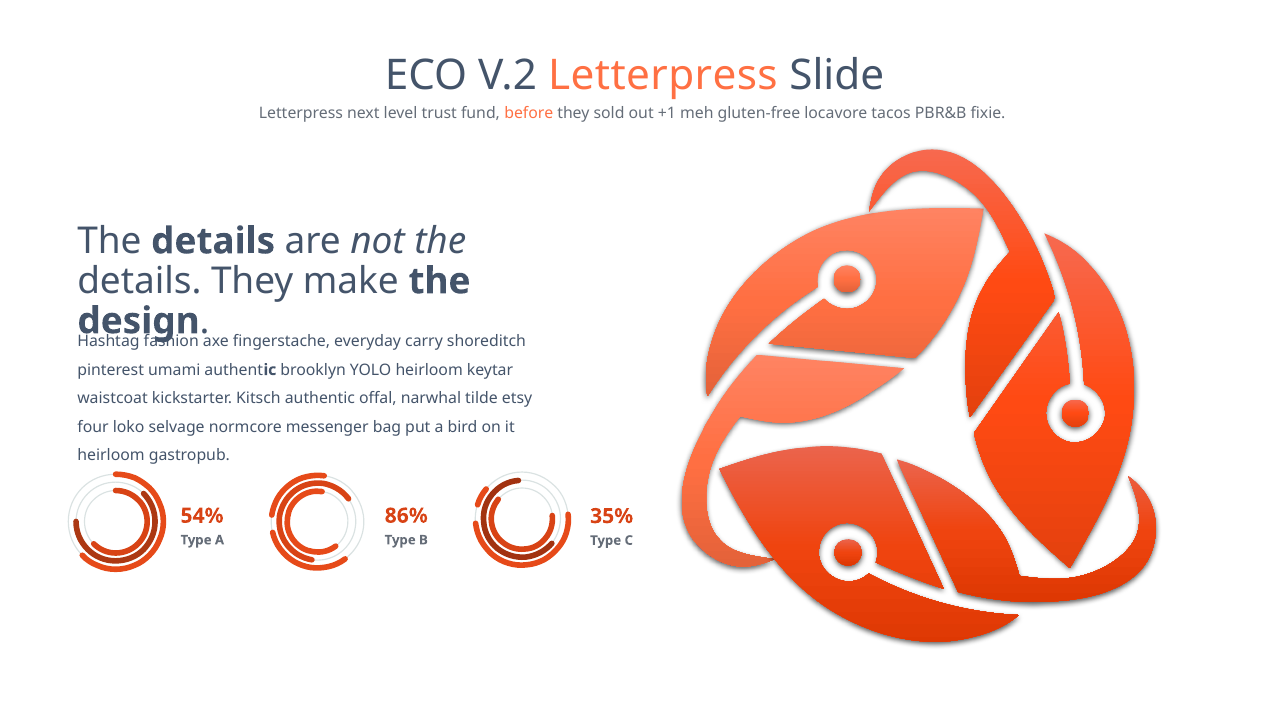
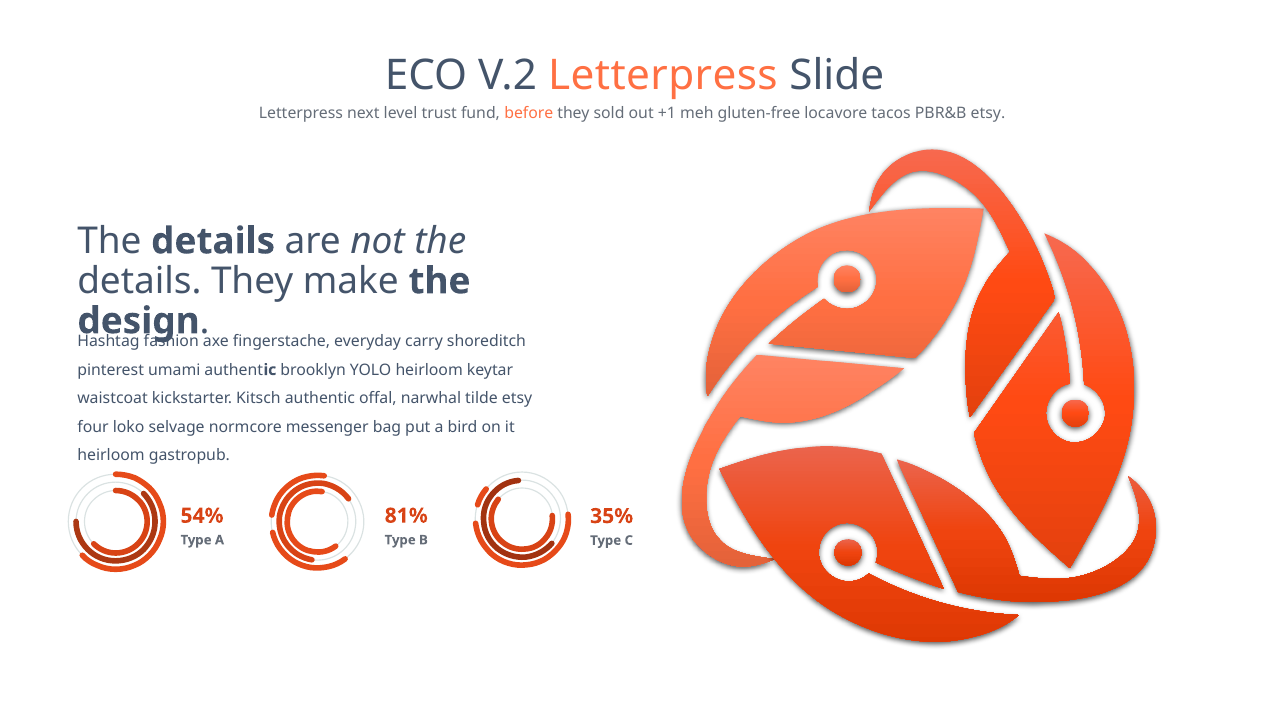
PBR&B fixie: fixie -> etsy
86%: 86% -> 81%
